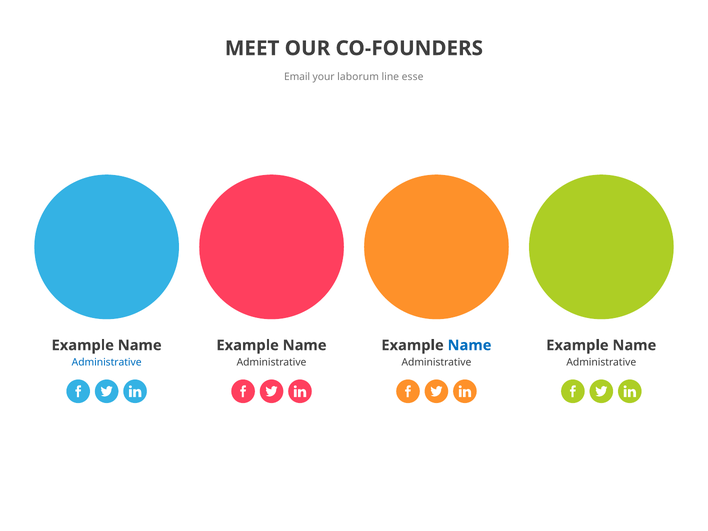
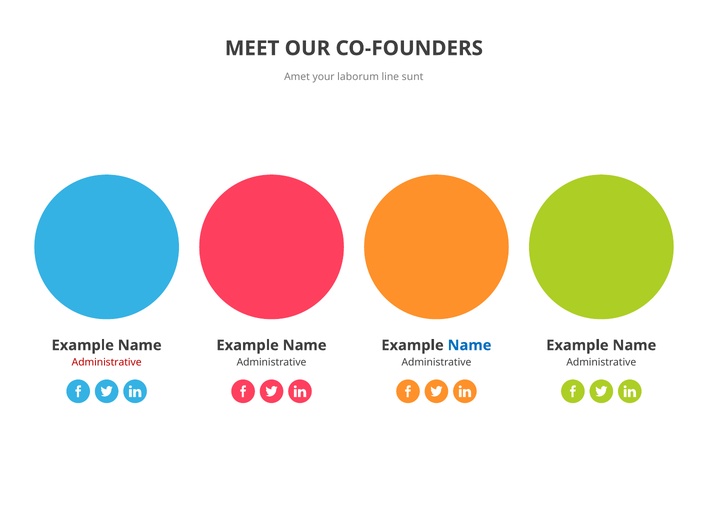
Email: Email -> Amet
esse: esse -> sunt
Administrative at (107, 363) colour: blue -> red
